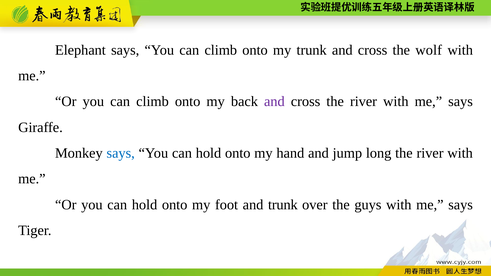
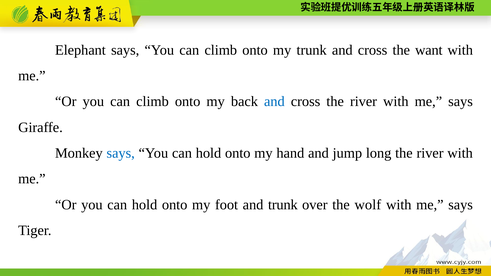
wolf: wolf -> want
and at (274, 102) colour: purple -> blue
guys: guys -> wolf
